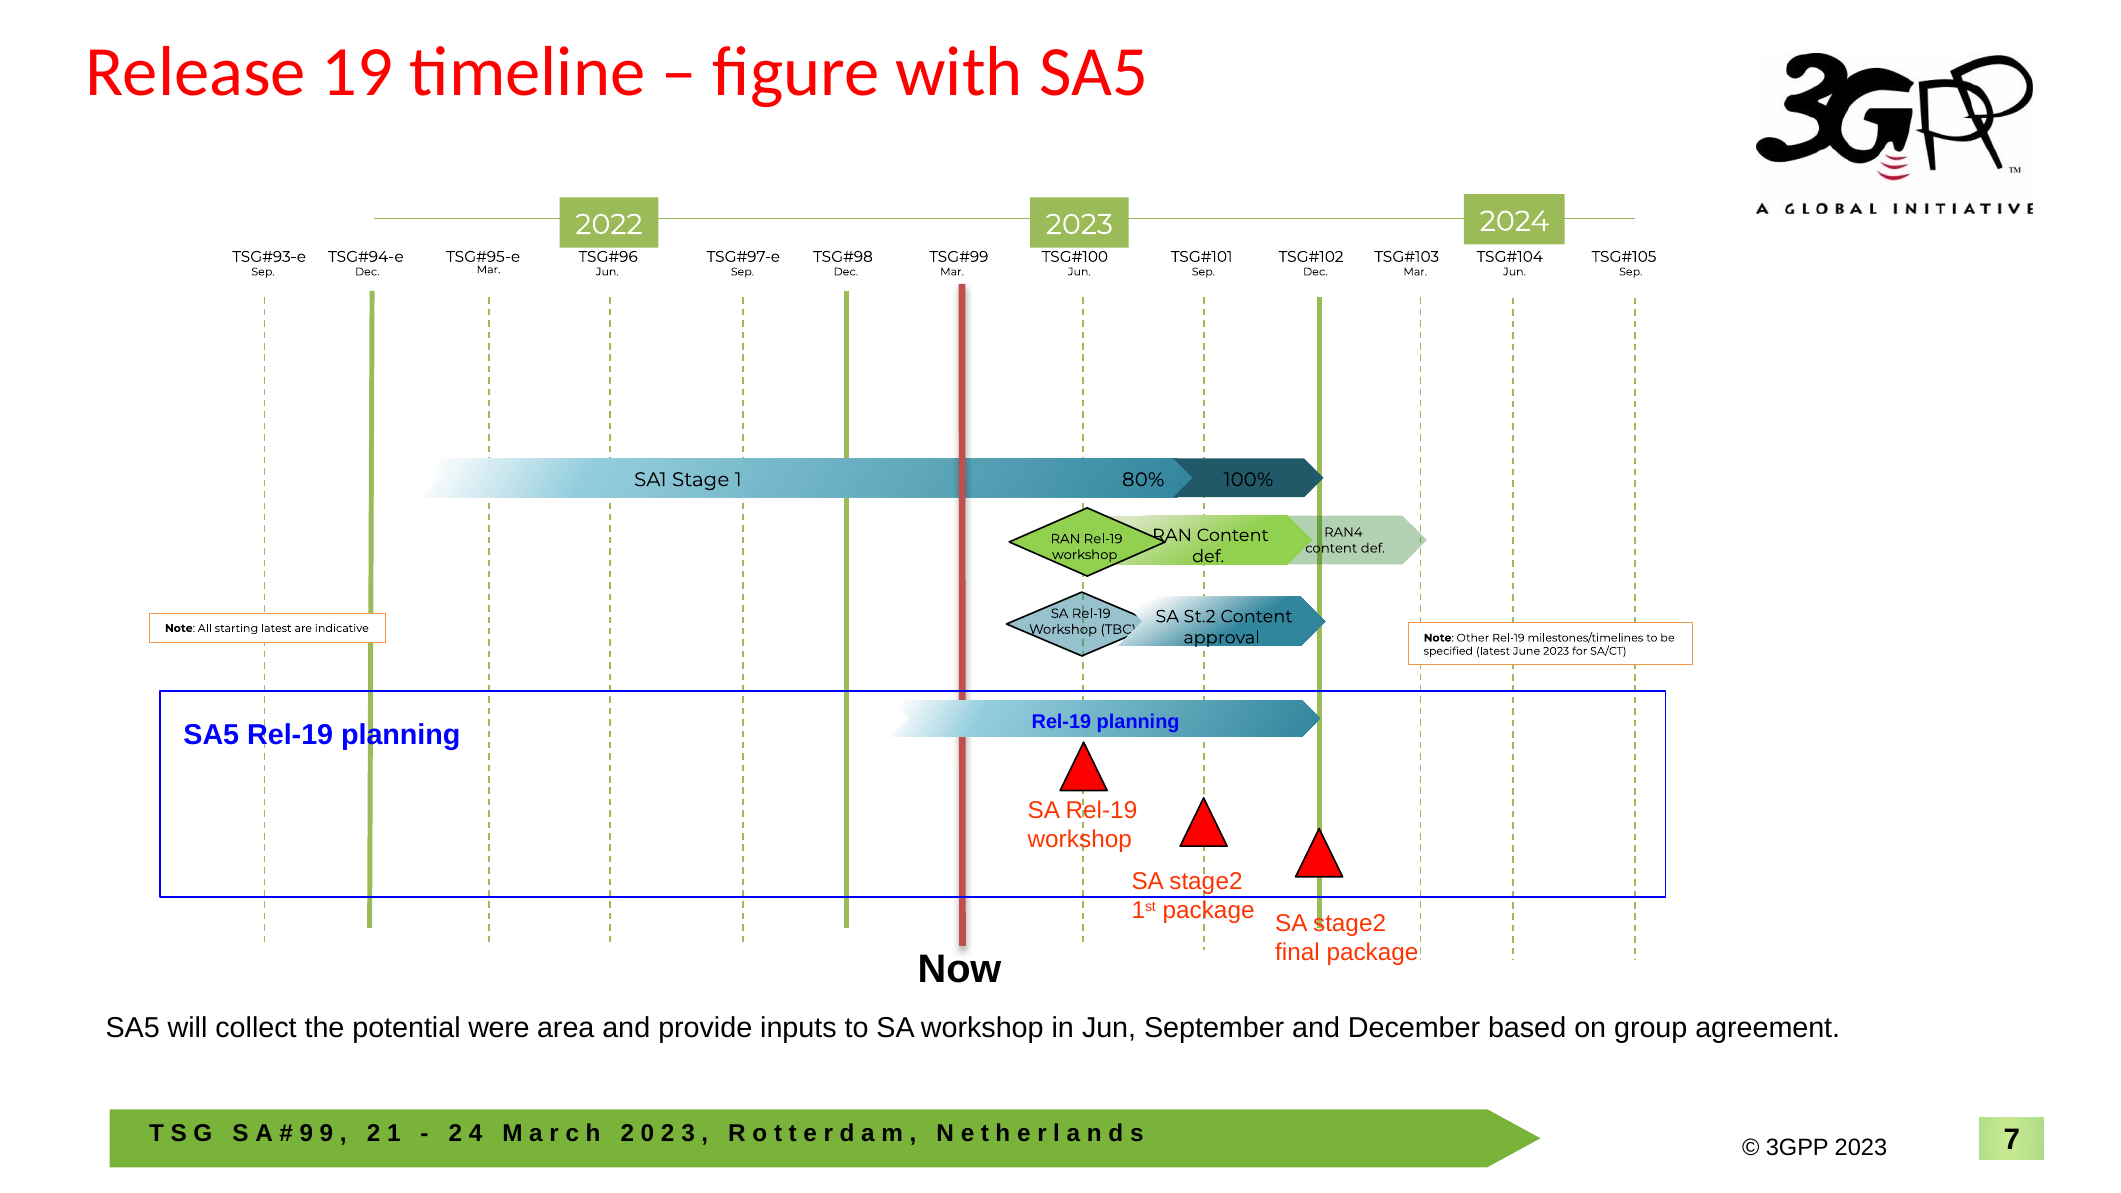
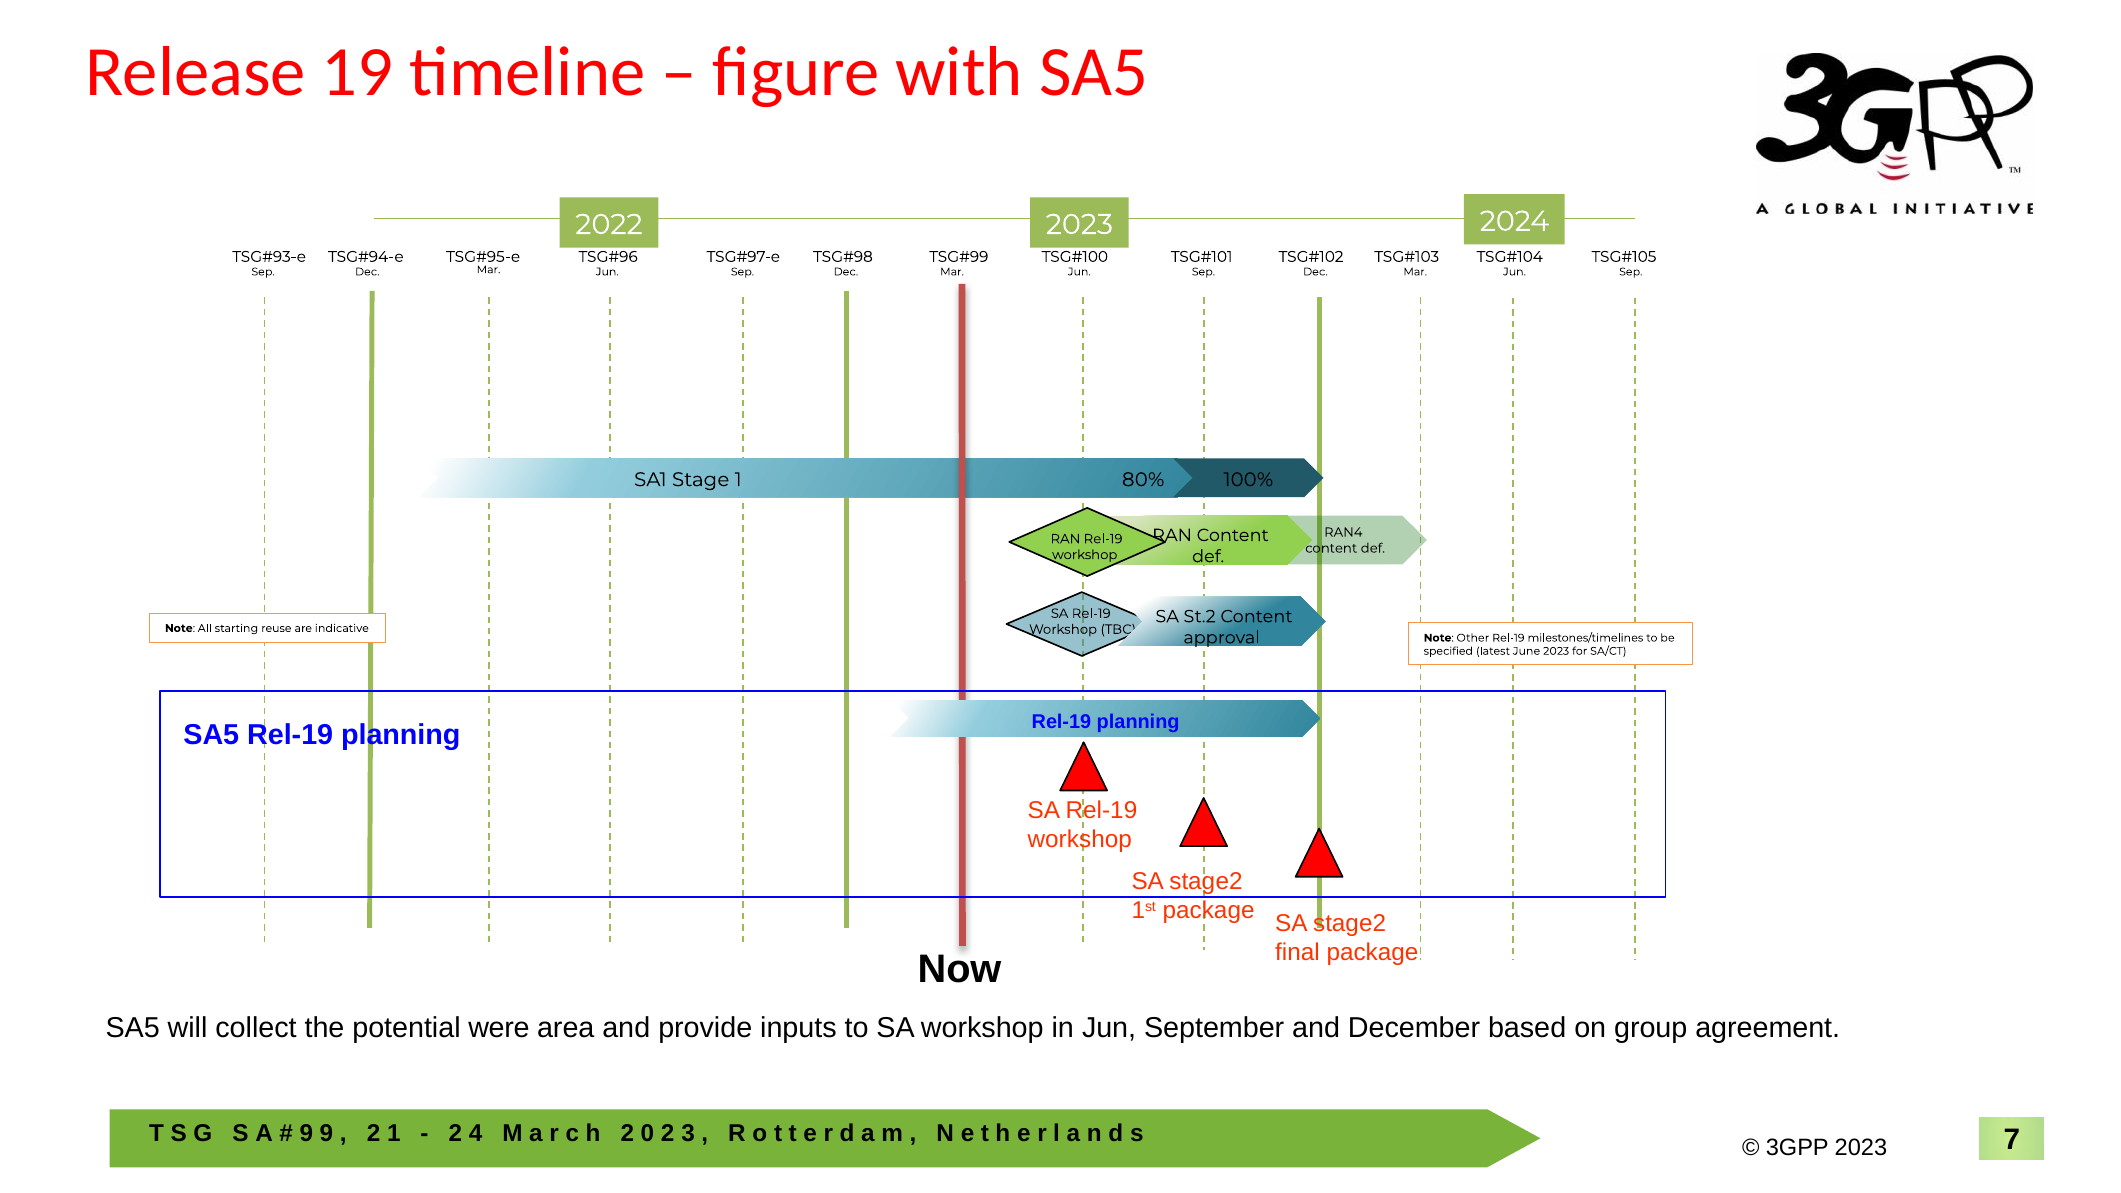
starting latest: latest -> reuse
